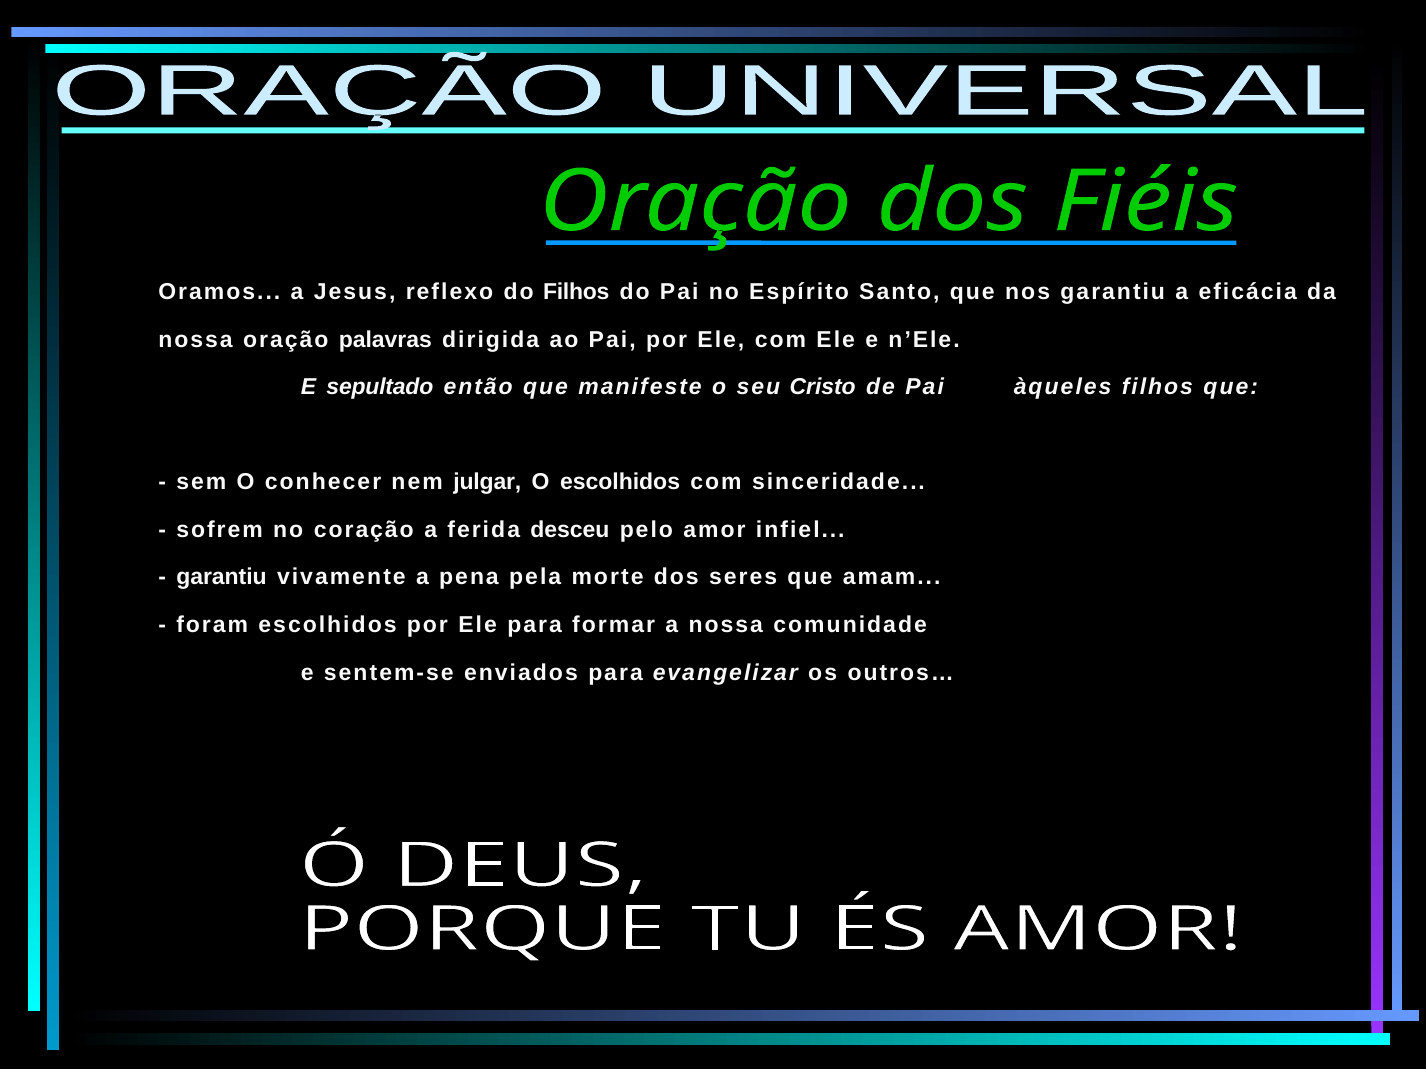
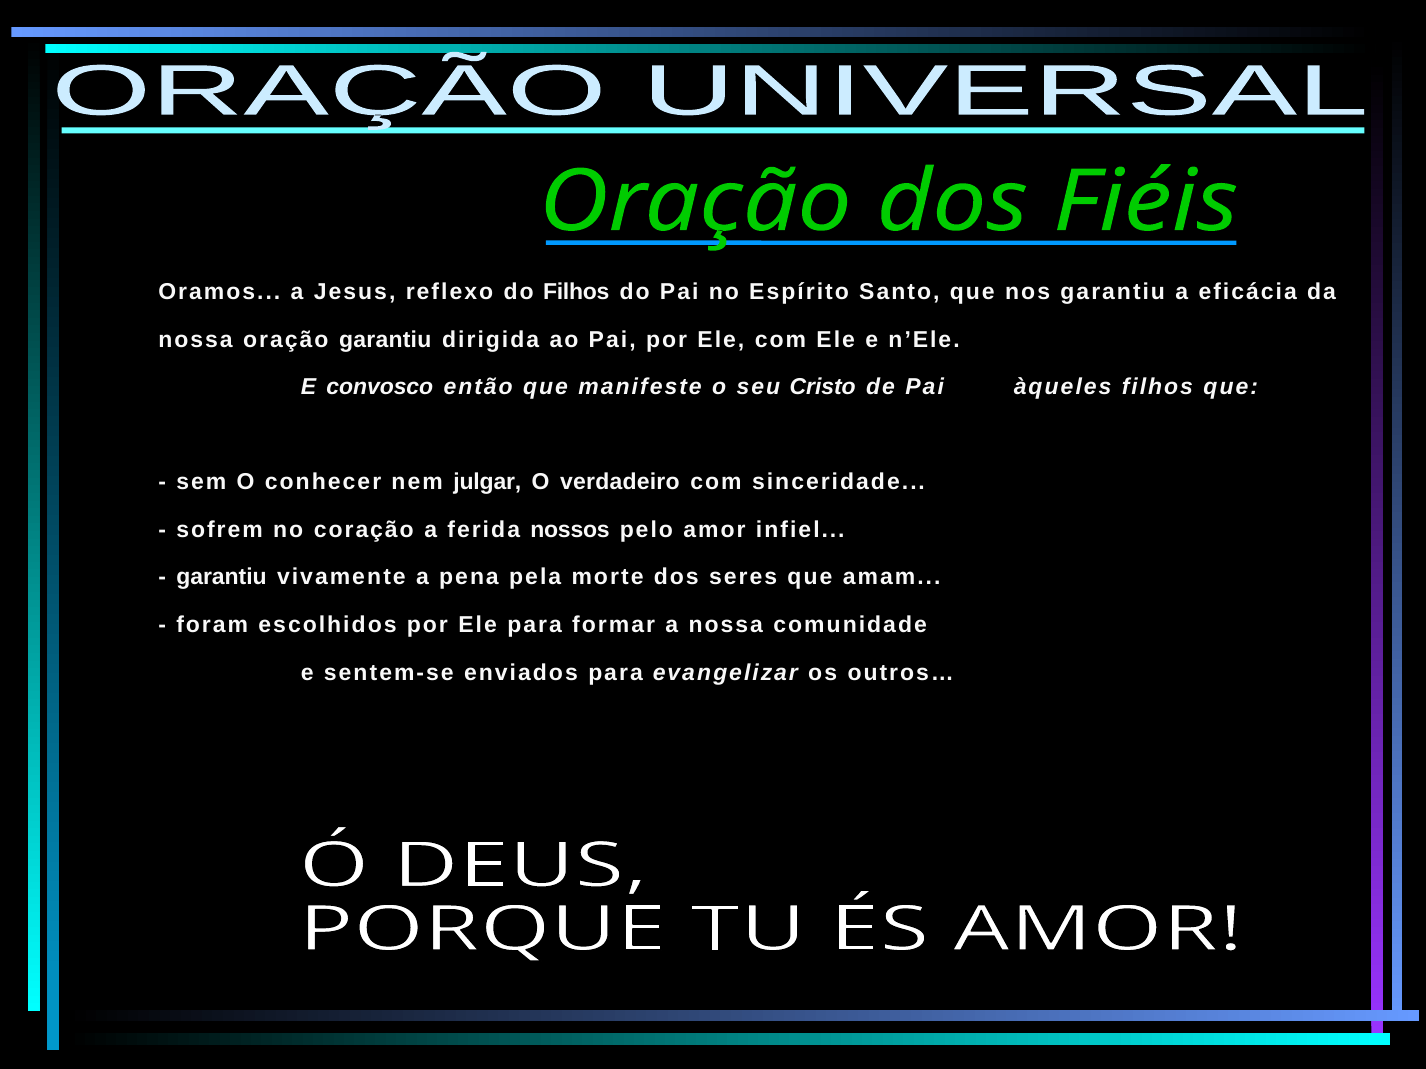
oração palavras: palavras -> garantiu
sepultado: sepultado -> convosco
O escolhidos: escolhidos -> verdadeiro
desceu: desceu -> nossos
